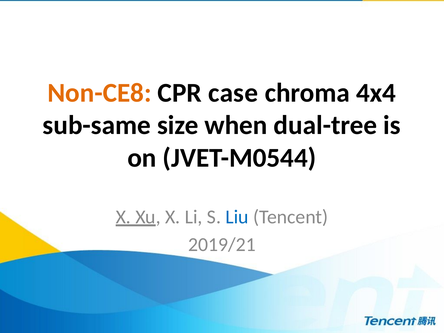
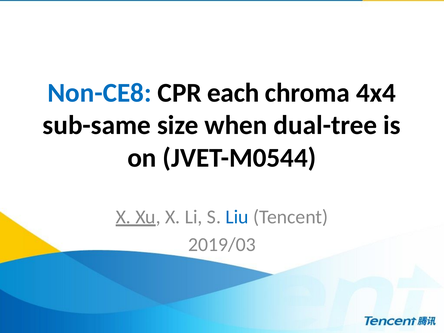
Non-CE8 colour: orange -> blue
case: case -> each
2019/21: 2019/21 -> 2019/03
